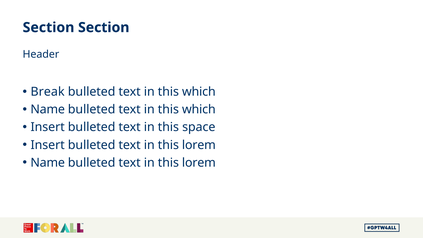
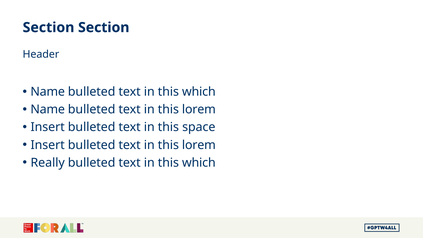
Break at (48, 92): Break -> Name
which at (199, 109): which -> lorem
Name at (48, 163): Name -> Really
lorem at (199, 163): lorem -> which
